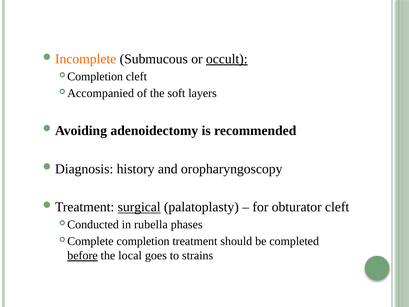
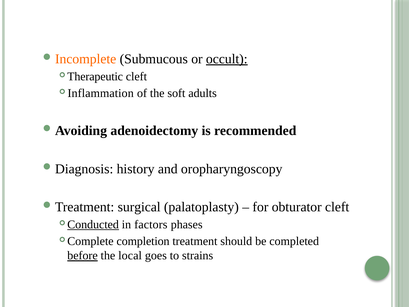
Completion at (95, 77): Completion -> Therapeutic
Accompanied: Accompanied -> Inflammation
layers: layers -> adults
surgical underline: present -> none
Conducted underline: none -> present
rubella: rubella -> factors
